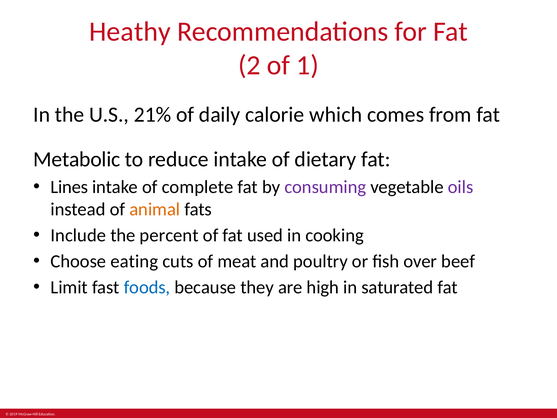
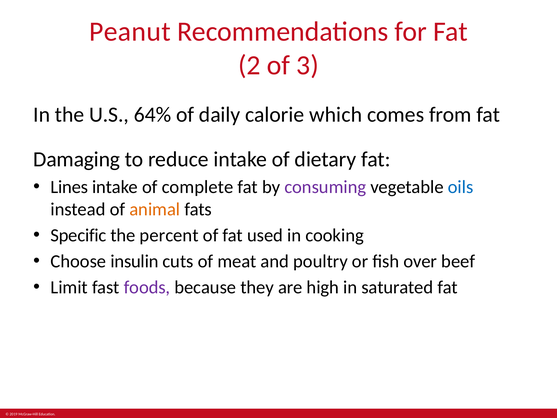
Heathy: Heathy -> Peanut
1: 1 -> 3
21%: 21% -> 64%
Metabolic: Metabolic -> Damaging
oils colour: purple -> blue
Include: Include -> Specific
eating: eating -> insulin
foods colour: blue -> purple
